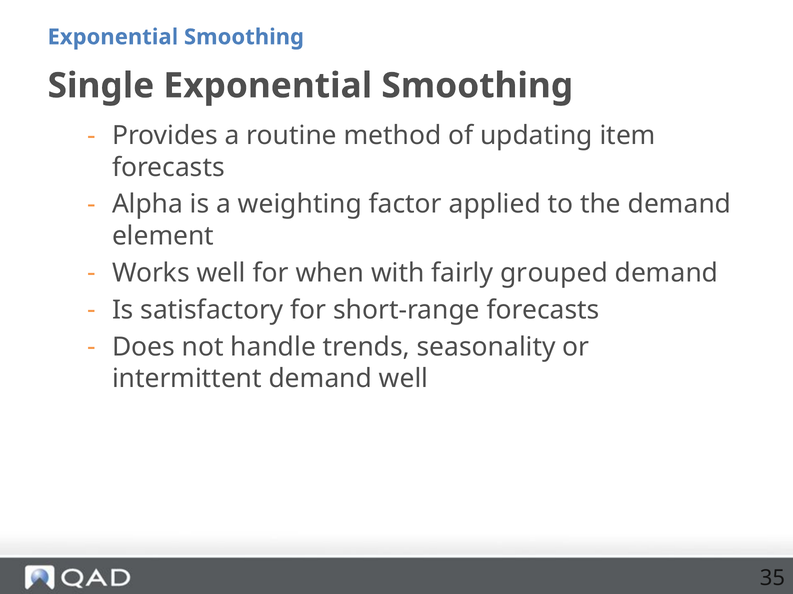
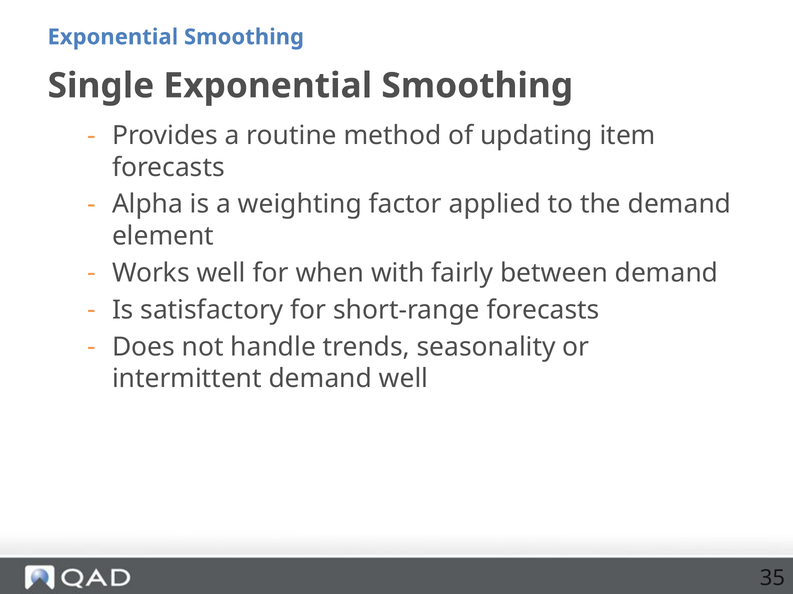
grouped: grouped -> between
